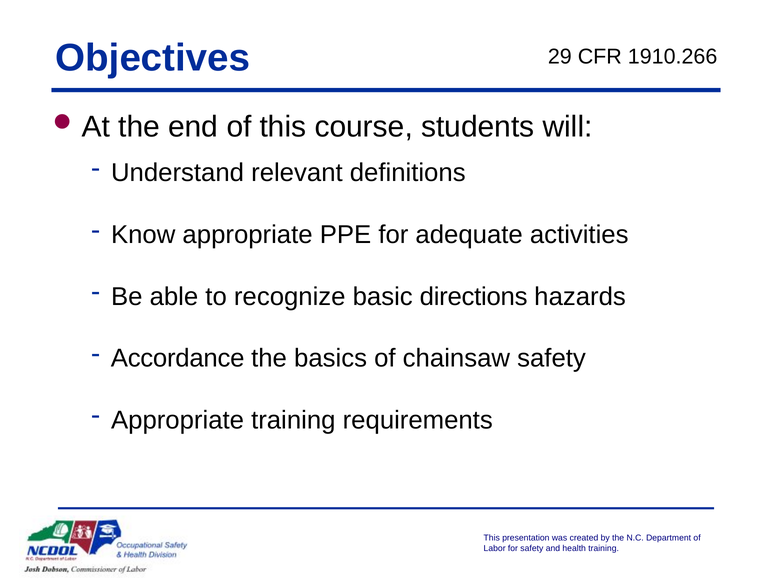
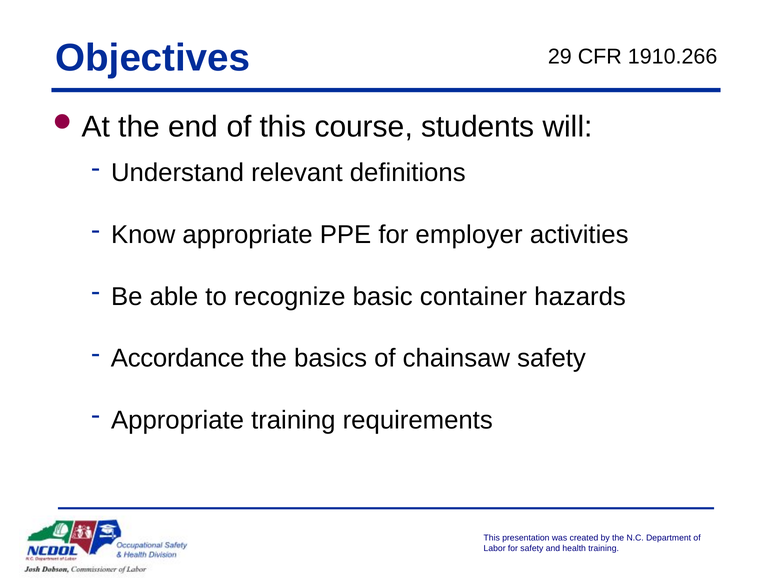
adequate: adequate -> employer
directions: directions -> container
